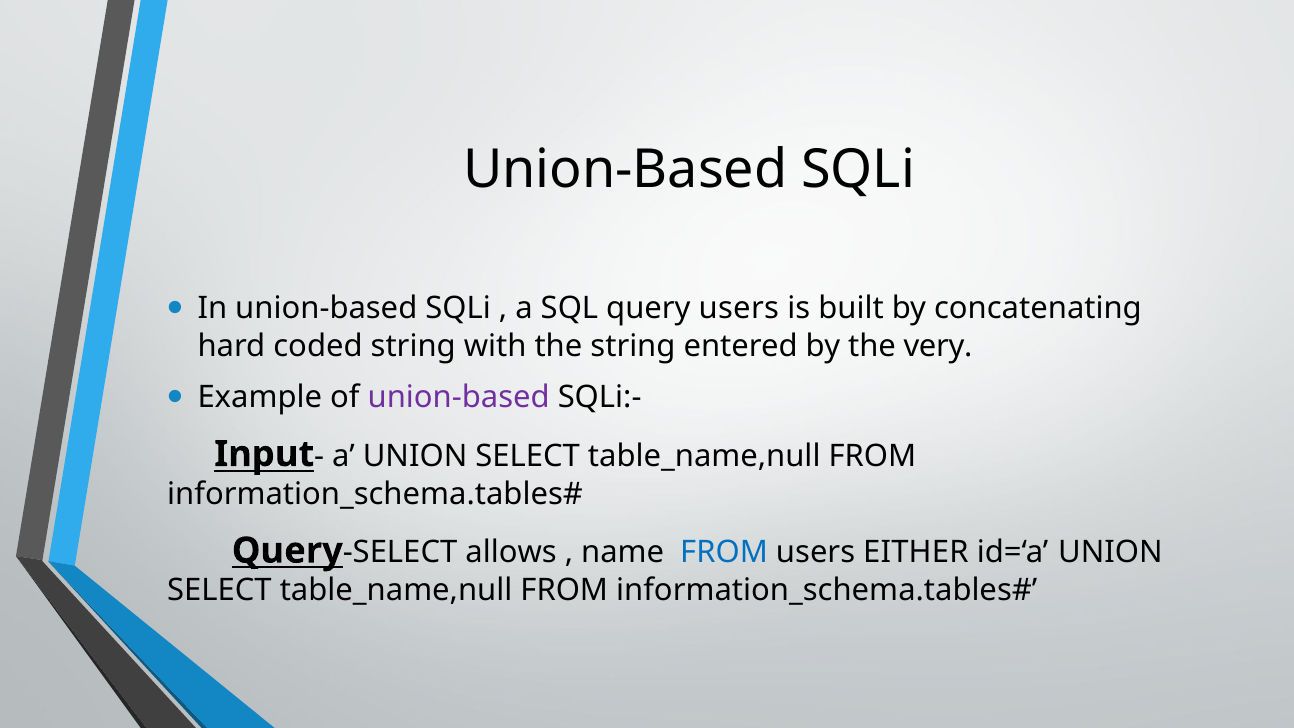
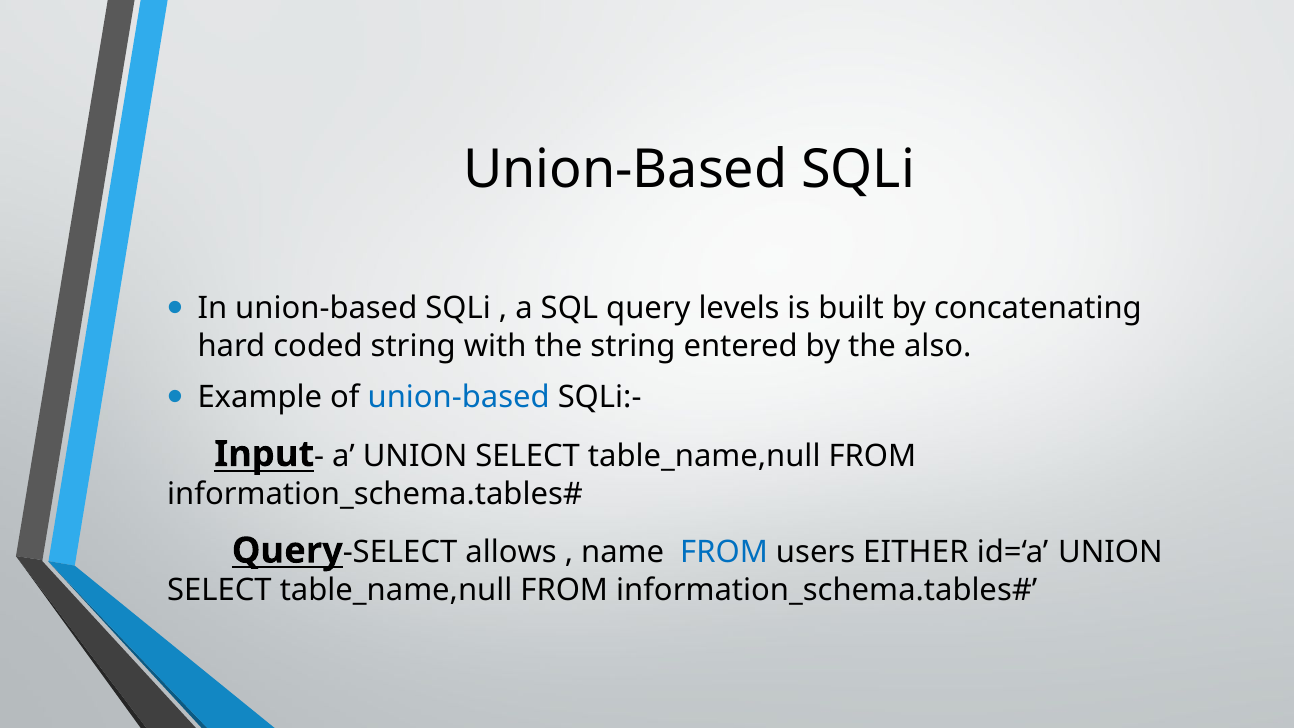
query users: users -> levels
very: very -> also
union-based at (459, 398) colour: purple -> blue
